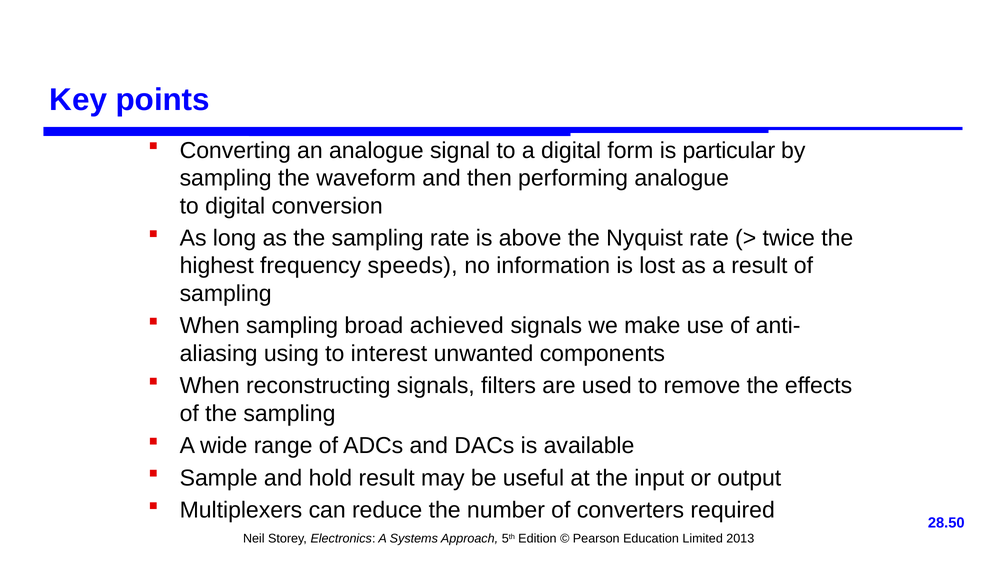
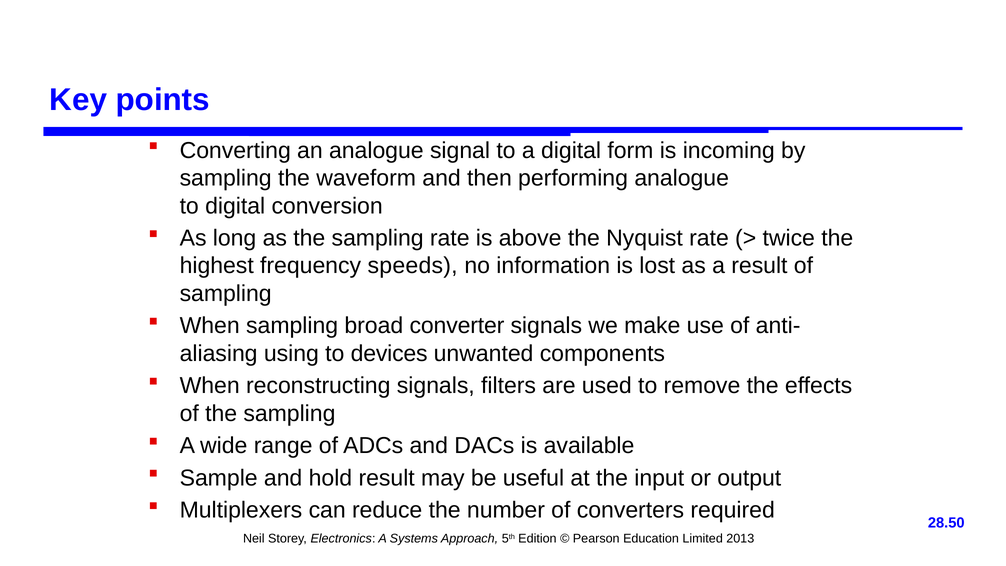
particular: particular -> incoming
achieved: achieved -> converter
interest: interest -> devices
